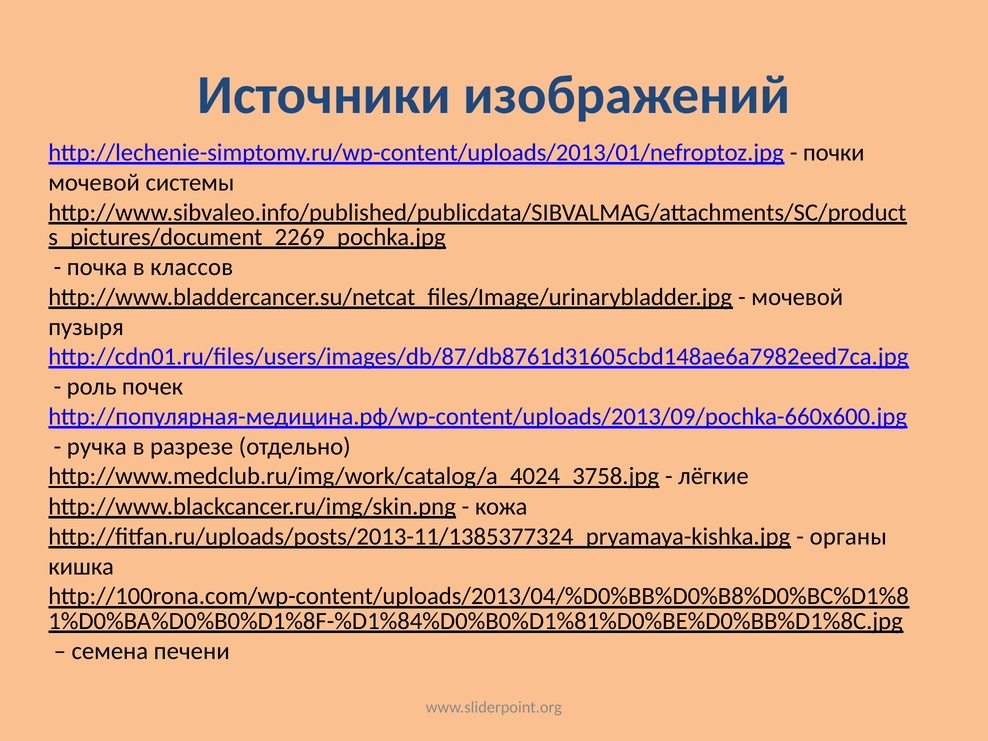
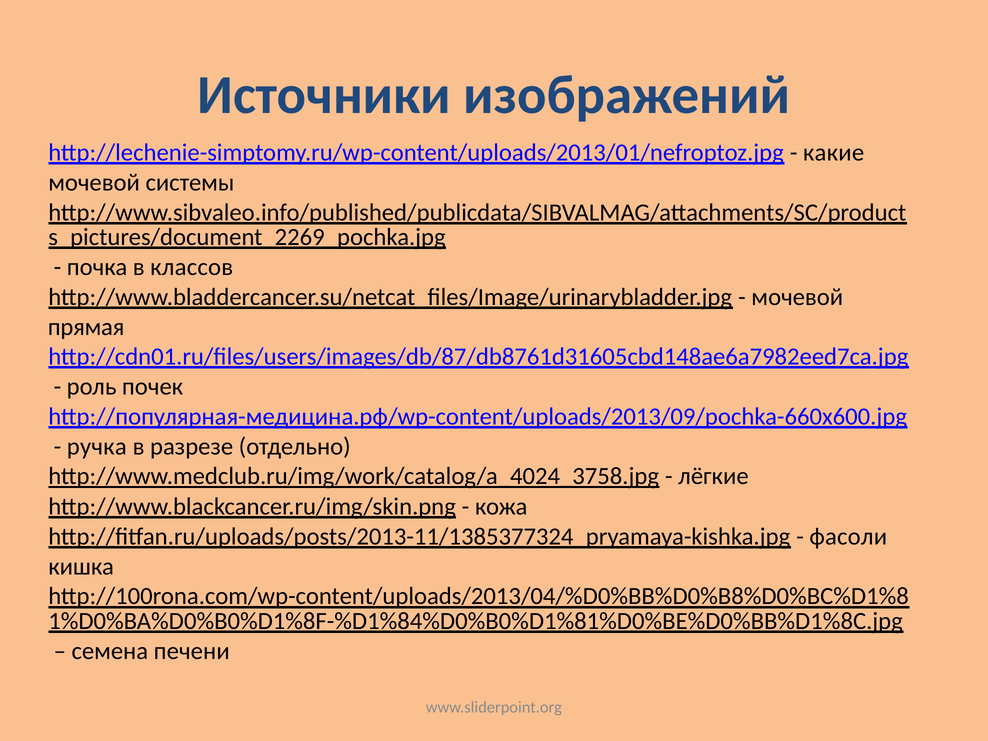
почки: почки -> какие
пузыря: пузыря -> прямая
органы: органы -> фасоли
